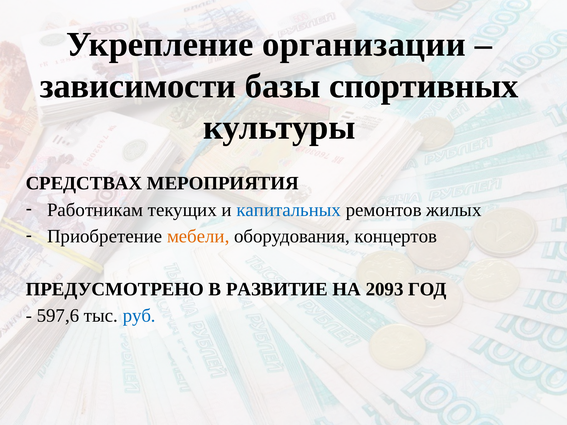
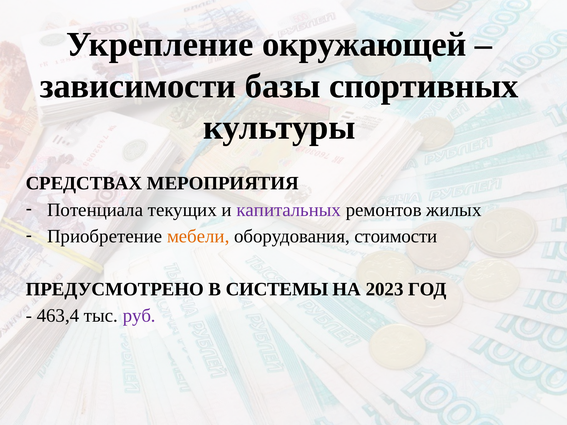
организации: организации -> окружающей
Работникам: Работникам -> Потенциала
капитальных colour: blue -> purple
концертов: концертов -> стоимости
РАЗВИТИЕ: РАЗВИТИЕ -> СИСТЕМЫ
2093: 2093 -> 2023
597,6: 597,6 -> 463,4
руб colour: blue -> purple
